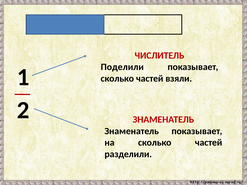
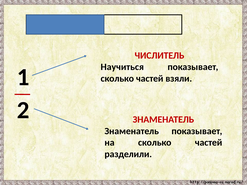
Поделили: Поделили -> Научиться
